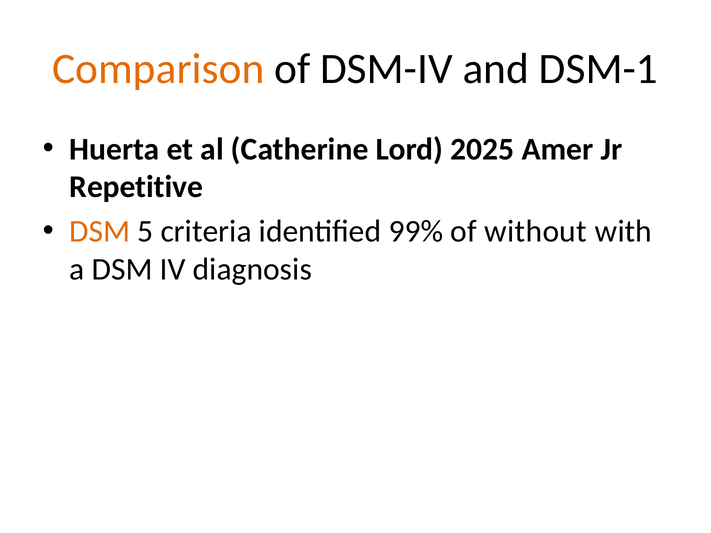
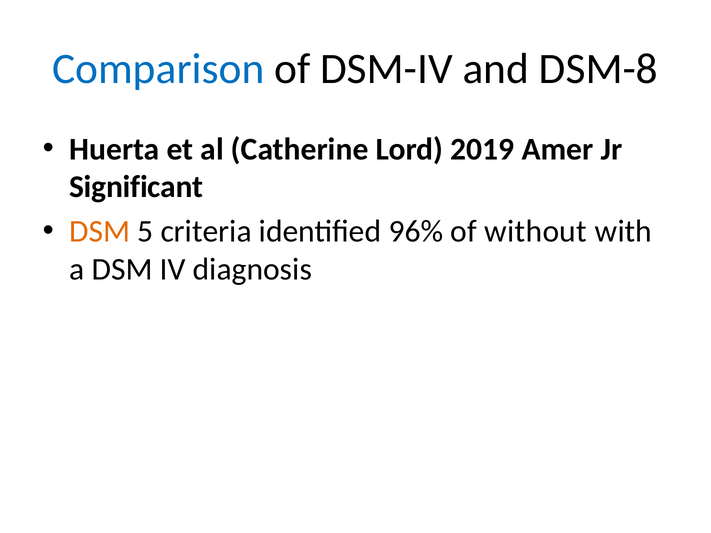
Comparison colour: orange -> blue
DSM-1: DSM-1 -> DSM-8
2025: 2025 -> 2019
Repetitive: Repetitive -> Significant
99%: 99% -> 96%
